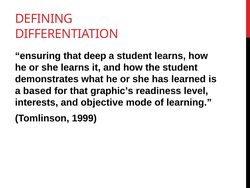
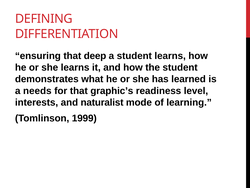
based: based -> needs
objective: objective -> naturalist
